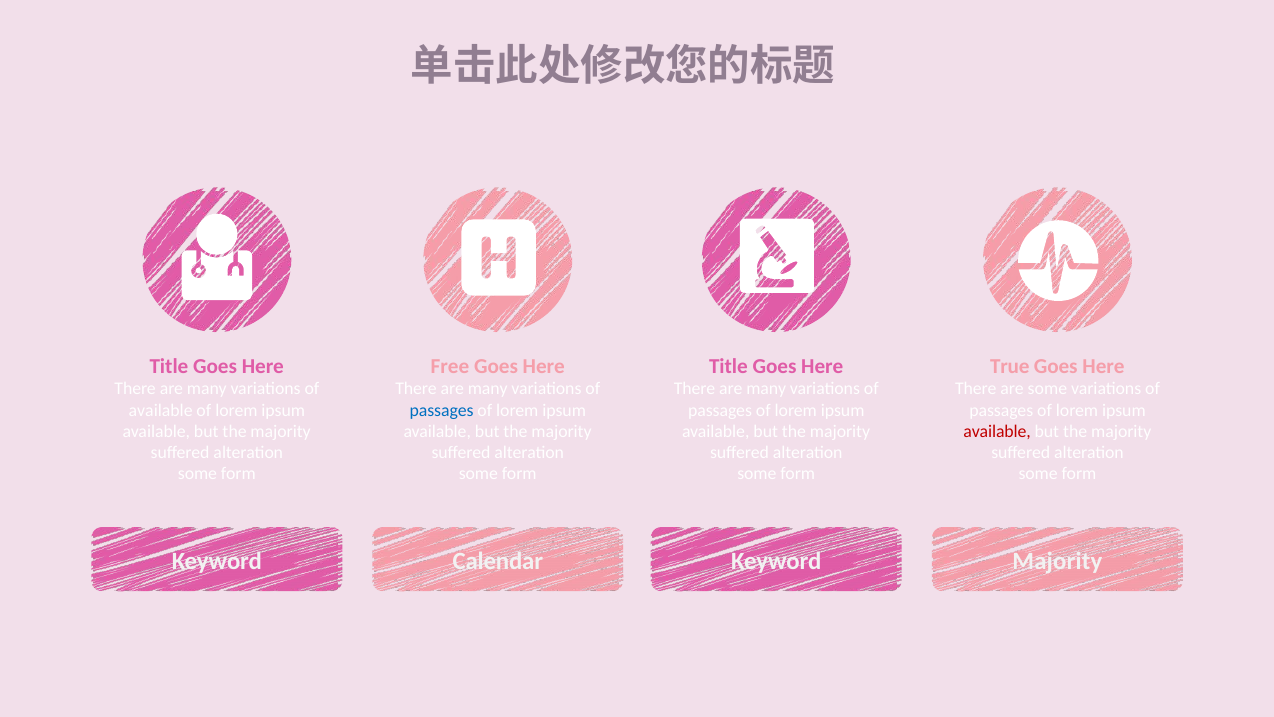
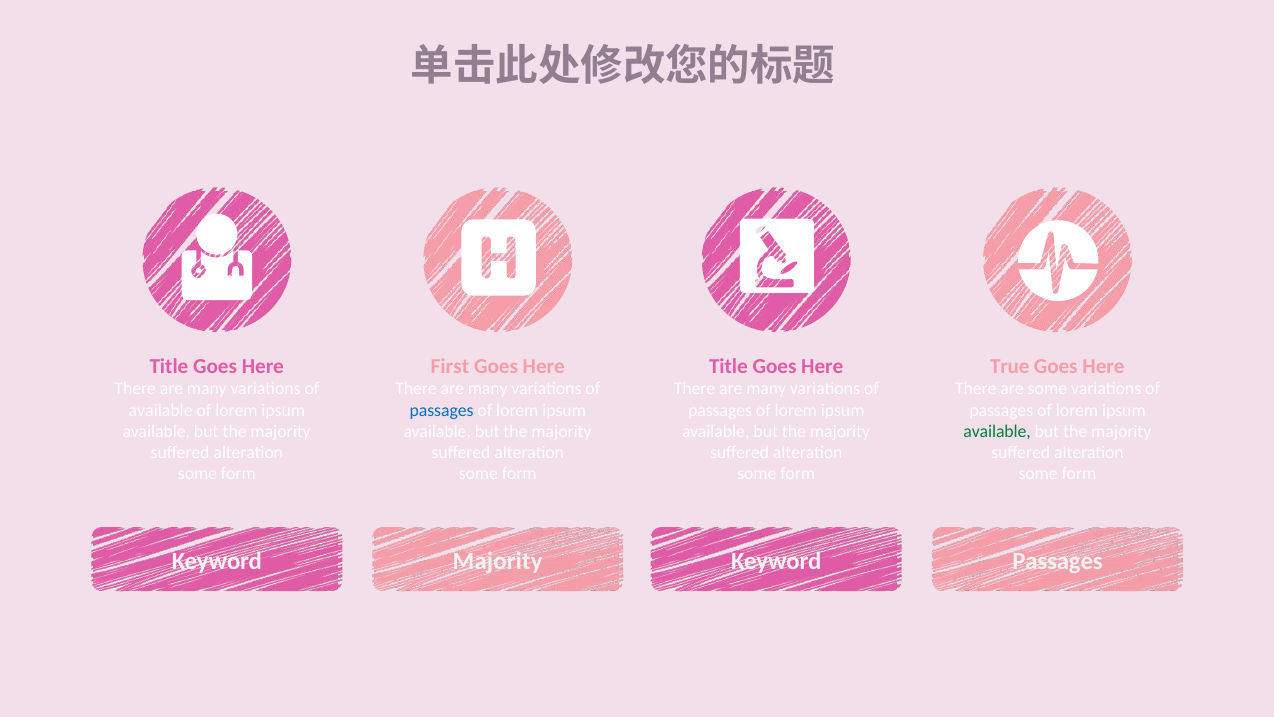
Free: Free -> First
available at (997, 431) colour: red -> green
Calendar at (498, 560): Calendar -> Majority
Majority at (1057, 560): Majority -> Passages
